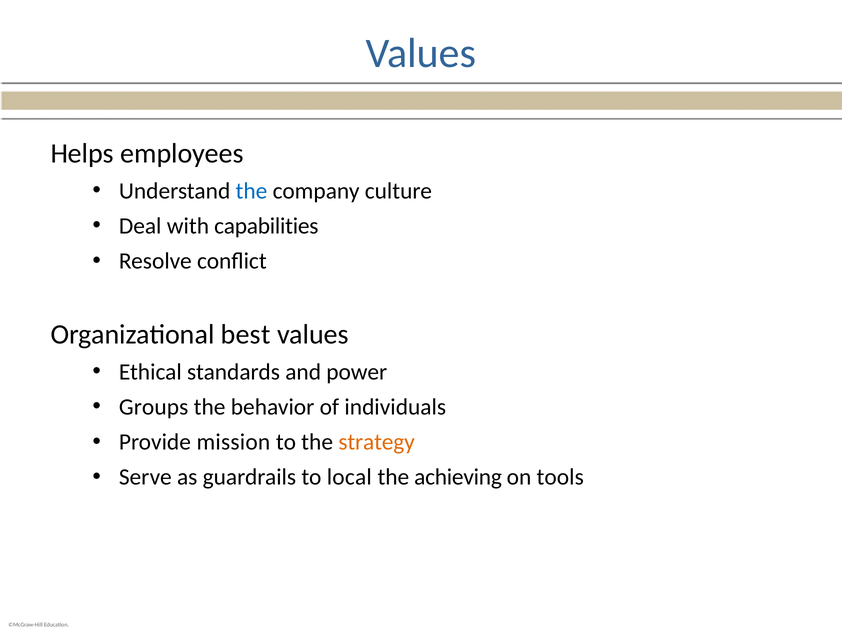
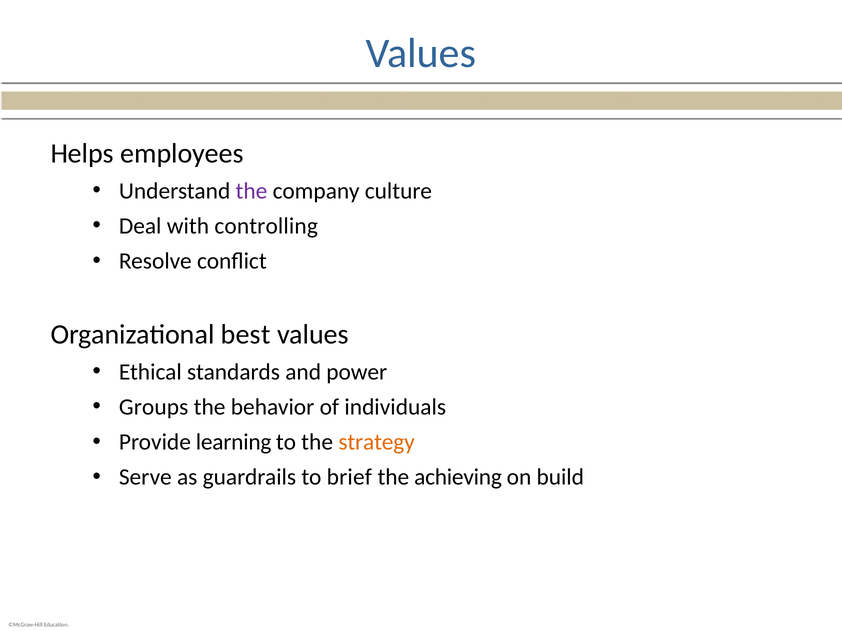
the at (251, 191) colour: blue -> purple
capabilities: capabilities -> controlling
mission: mission -> learning
local: local -> brief
tools: tools -> build
